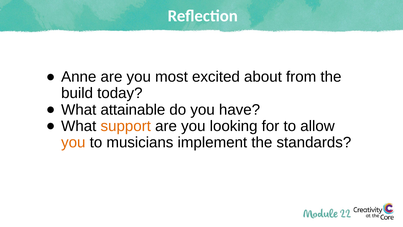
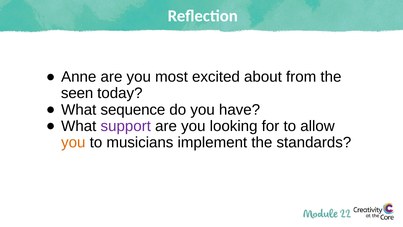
build: build -> seen
attainable: attainable -> sequence
support colour: orange -> purple
